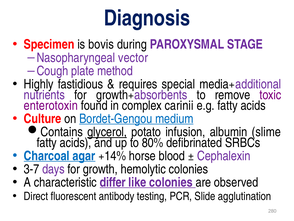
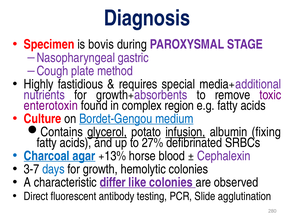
vector: vector -> gastric
carinii: carinii -> region
infusion underline: none -> present
slime: slime -> fixing
80%: 80% -> 27%
+14%: +14% -> +13%
days colour: purple -> blue
